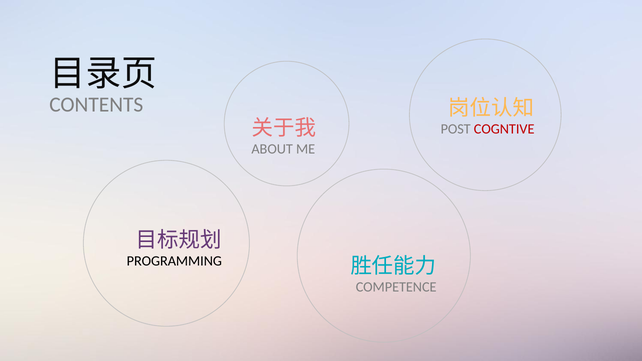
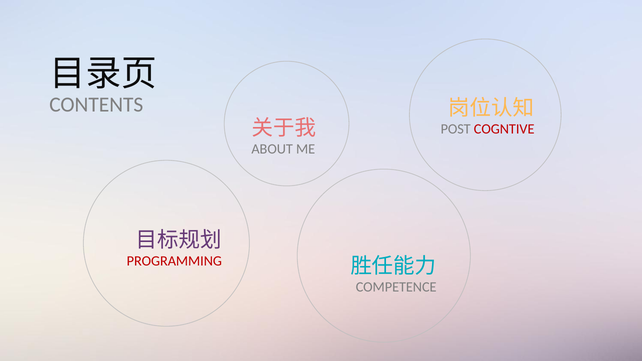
PROGRAMMING colour: black -> red
